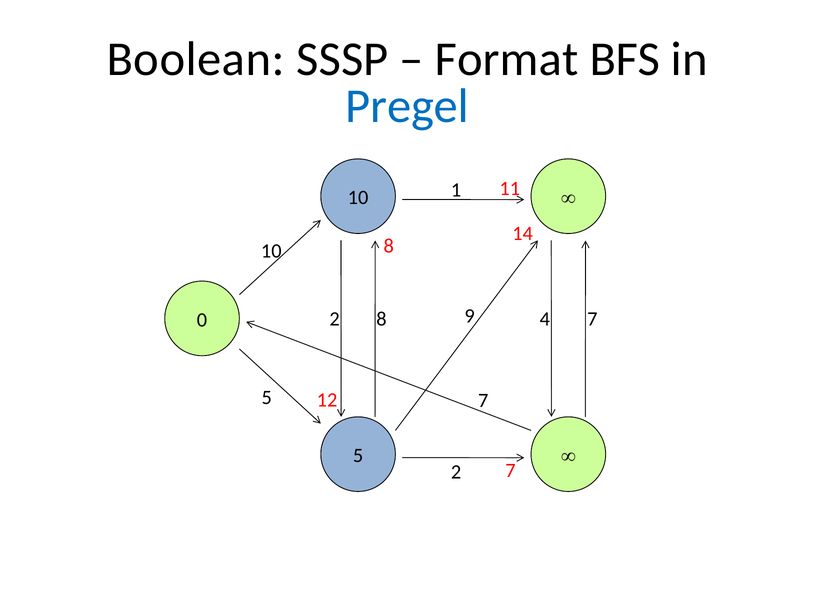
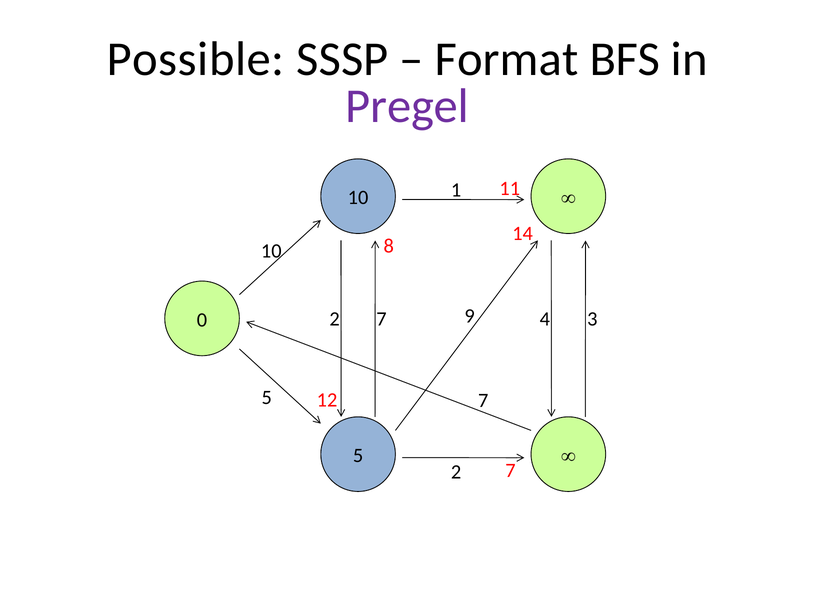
Boolean: Boolean -> Possible
Pregel colour: blue -> purple
2 8: 8 -> 7
4 7: 7 -> 3
